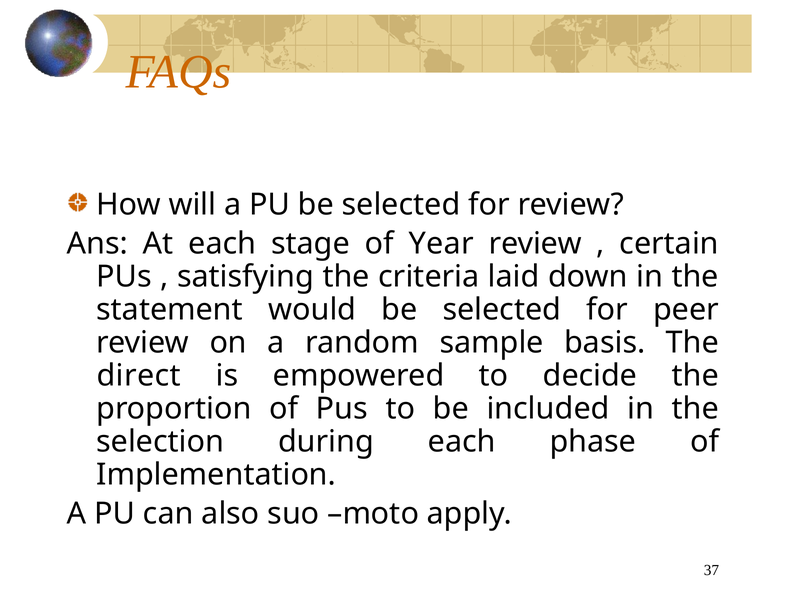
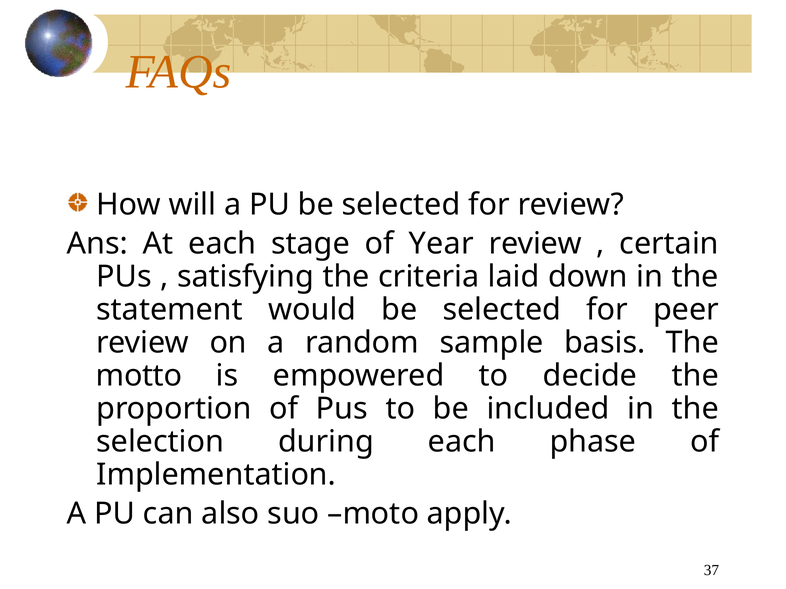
direct: direct -> motto
